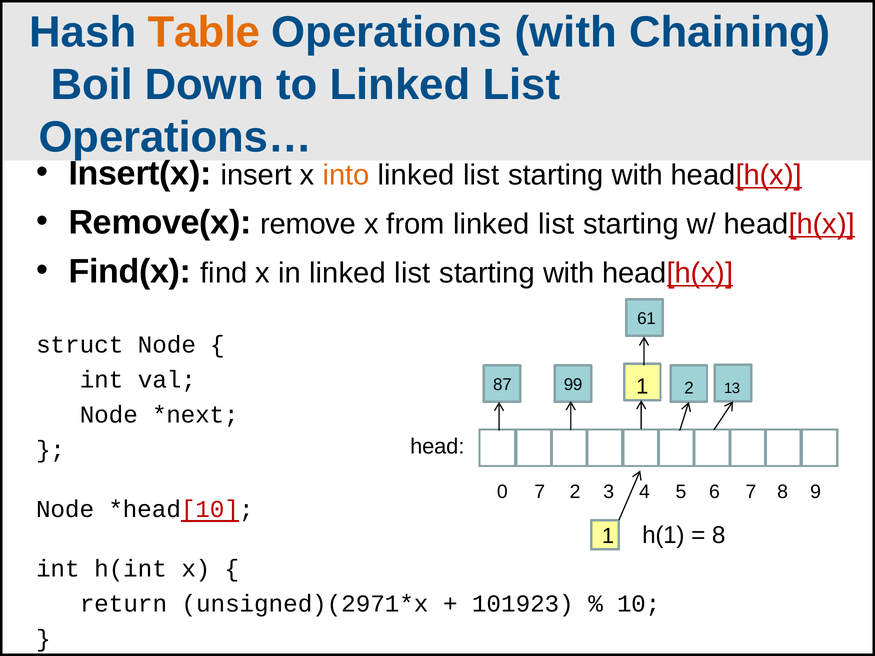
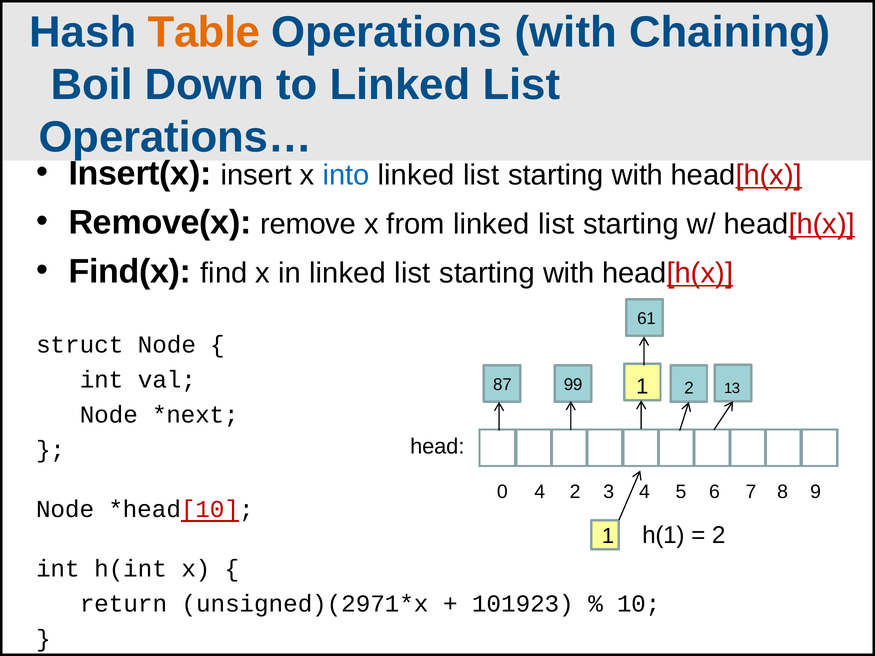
into colour: orange -> blue
0 7: 7 -> 4
8 at (719, 535): 8 -> 2
